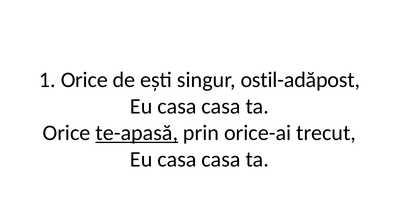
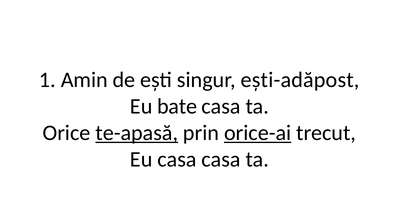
1 Orice: Orice -> Amin
ostil-adăpost: ostil-adăpost -> ești-adăpost
casa at (177, 106): casa -> bate
orice-ai underline: none -> present
